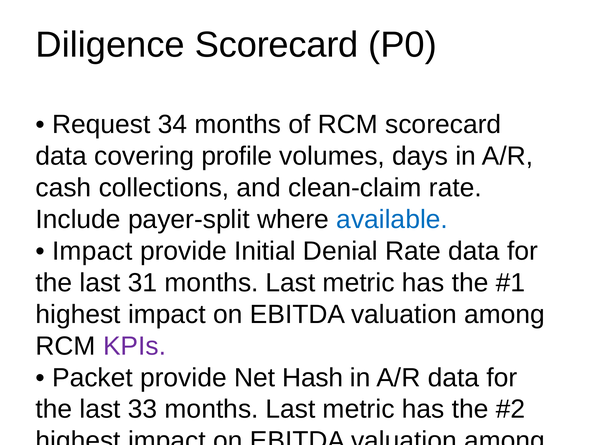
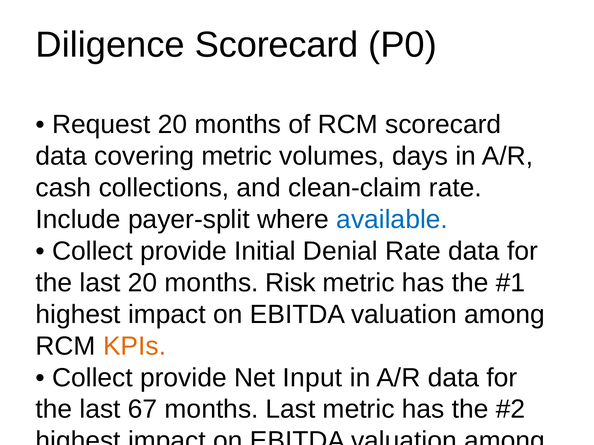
Request 34: 34 -> 20
covering profile: profile -> metric
Impact at (92, 251): Impact -> Collect
last 31: 31 -> 20
Last at (290, 283): Last -> Risk
KPIs at (135, 346) colour: purple -> orange
Packet at (92, 378): Packet -> Collect
Hash: Hash -> Input
33: 33 -> 67
